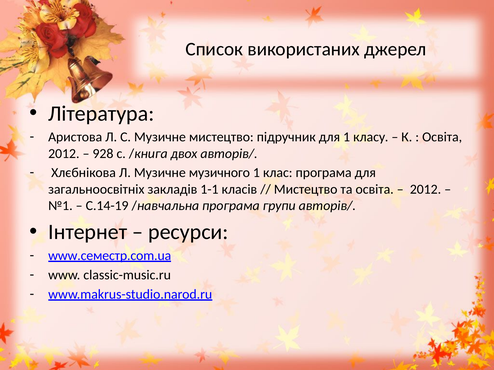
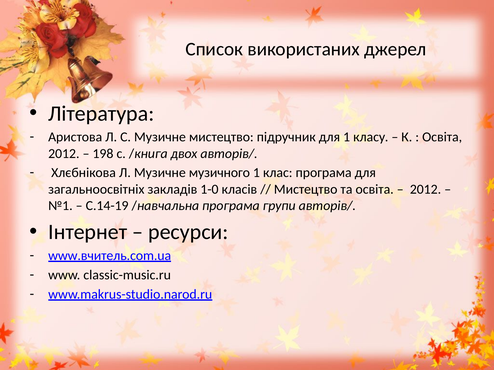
928: 928 -> 198
1-1: 1-1 -> 1-0
www.семестр.com.ua: www.семестр.com.ua -> www.вчитель.com.ua
